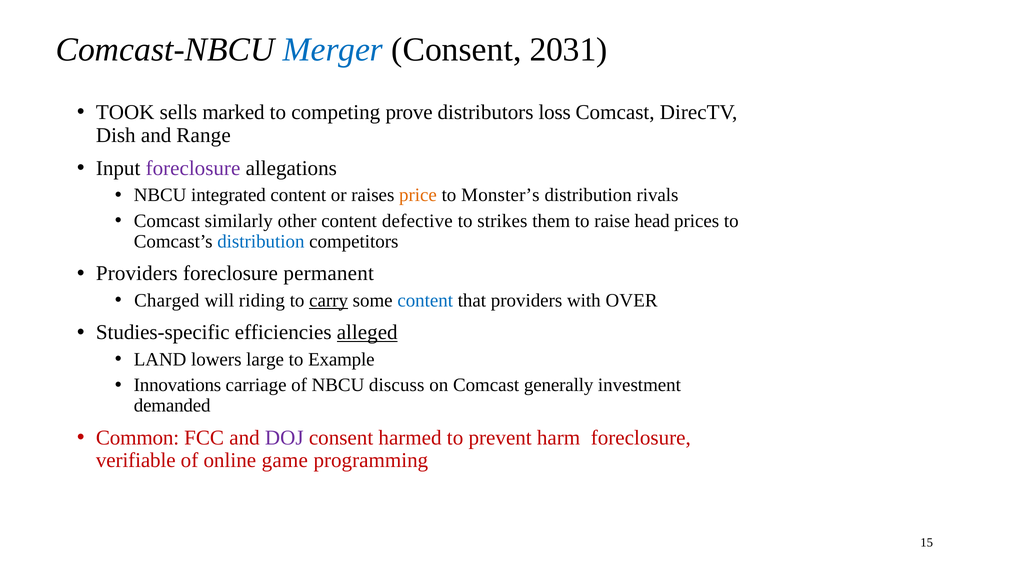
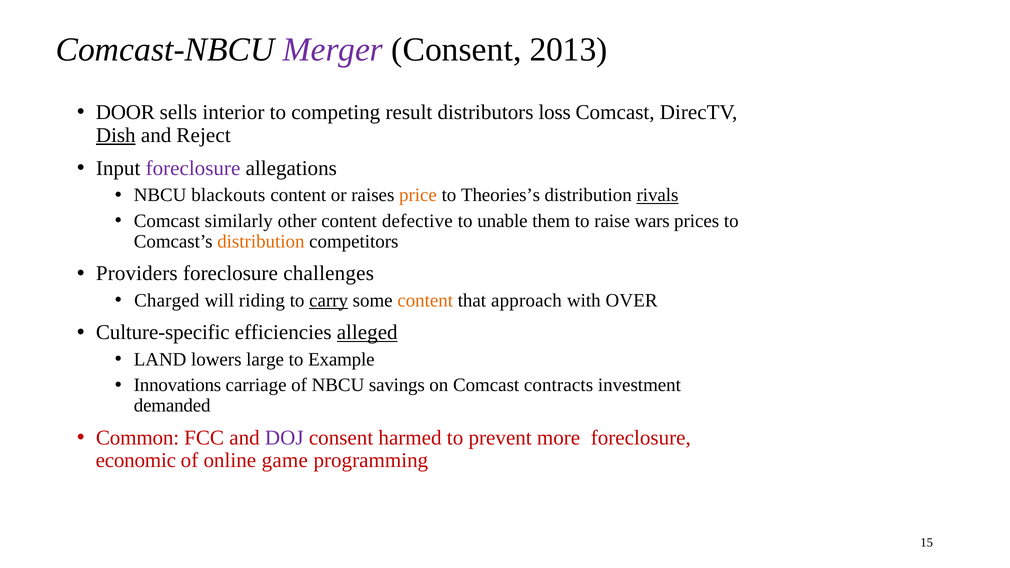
Merger colour: blue -> purple
2031: 2031 -> 2013
TOOK: TOOK -> DOOR
marked: marked -> interior
prove: prove -> result
Dish underline: none -> present
Range: Range -> Reject
integrated: integrated -> blackouts
Monster’s: Monster’s -> Theories’s
rivals underline: none -> present
strikes: strikes -> unable
head: head -> wars
distribution at (261, 241) colour: blue -> orange
permanent: permanent -> challenges
content at (425, 300) colour: blue -> orange
that providers: providers -> approach
Studies-specific: Studies-specific -> Culture-specific
discuss: discuss -> savings
generally: generally -> contracts
harm: harm -> more
verifiable: verifiable -> economic
